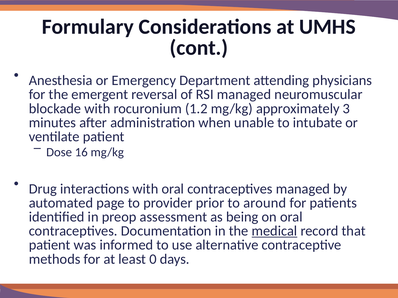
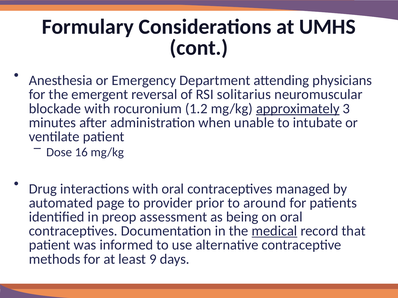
RSI managed: managed -> solitarius
approximately underline: none -> present
0: 0 -> 9
